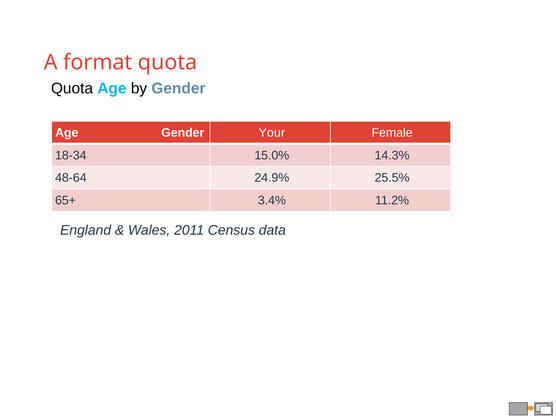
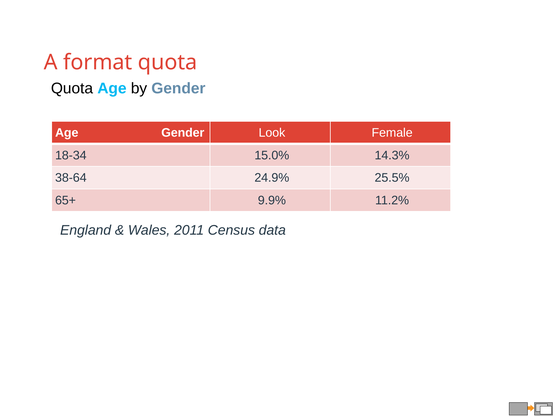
Your: Your -> Look
48-64: 48-64 -> 38-64
3.4%: 3.4% -> 9.9%
